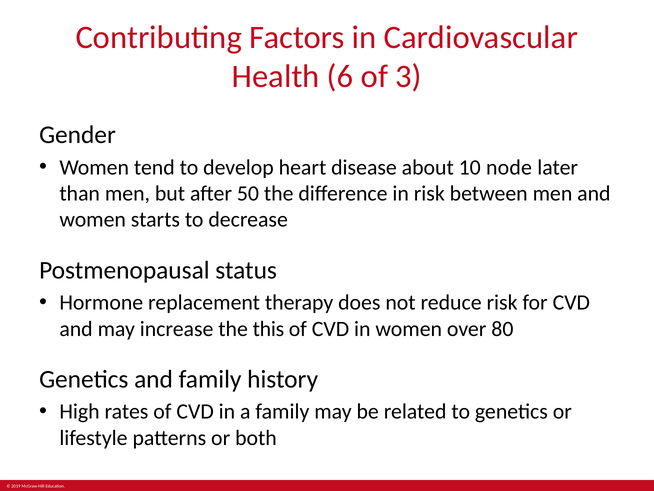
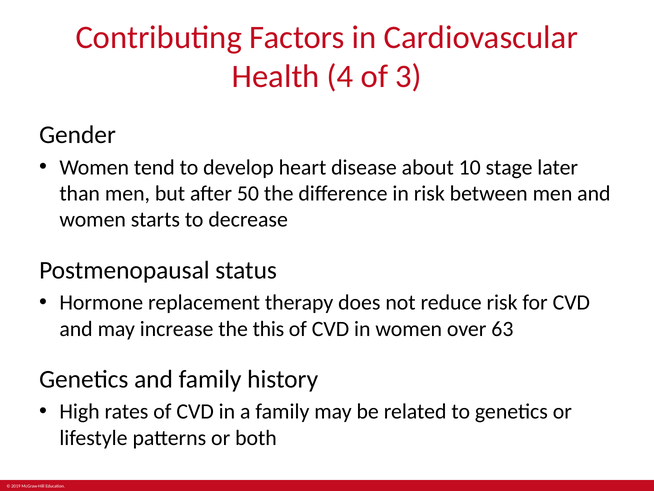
6: 6 -> 4
node: node -> stage
80: 80 -> 63
